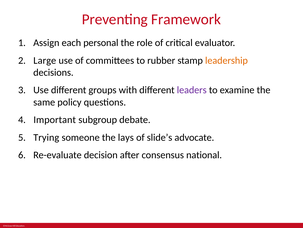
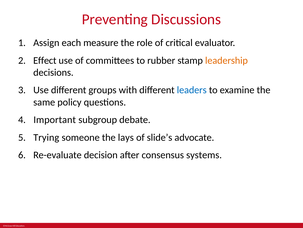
Framework: Framework -> Discussions
personal: personal -> measure
Large: Large -> Effect
leaders colour: purple -> blue
national: national -> systems
